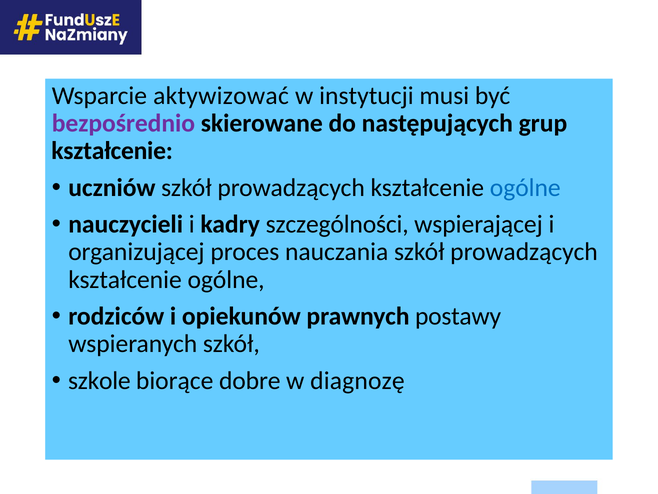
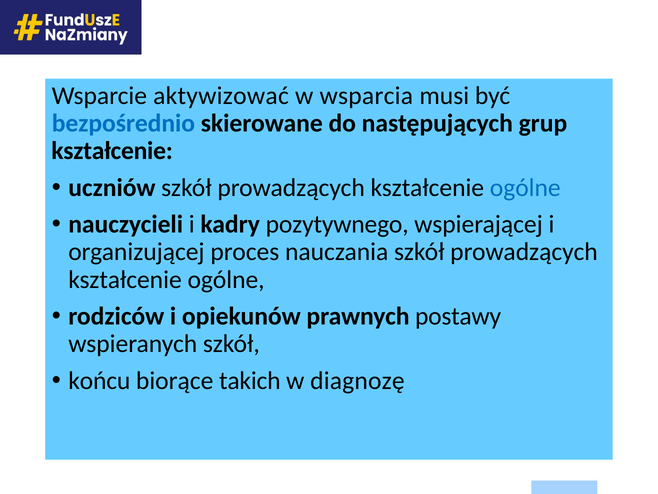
instytucji: instytucji -> wsparcia
bezpośrednio colour: purple -> blue
szczególności: szczególności -> pozytywnego
szkole: szkole -> końcu
dobre: dobre -> takich
